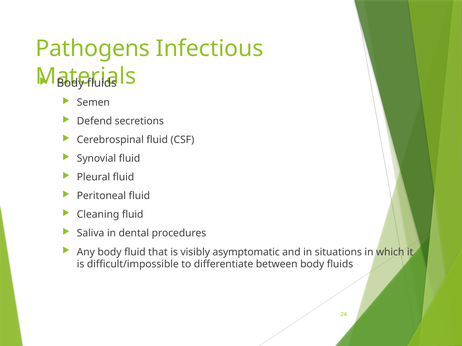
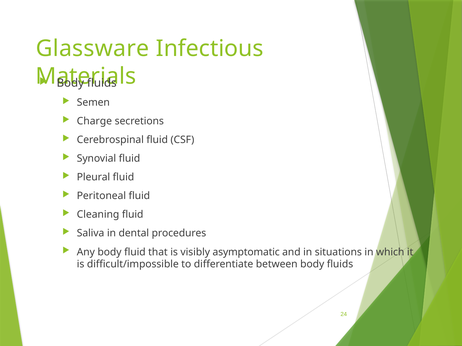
Pathogens: Pathogens -> Glassware
Defend: Defend -> Charge
